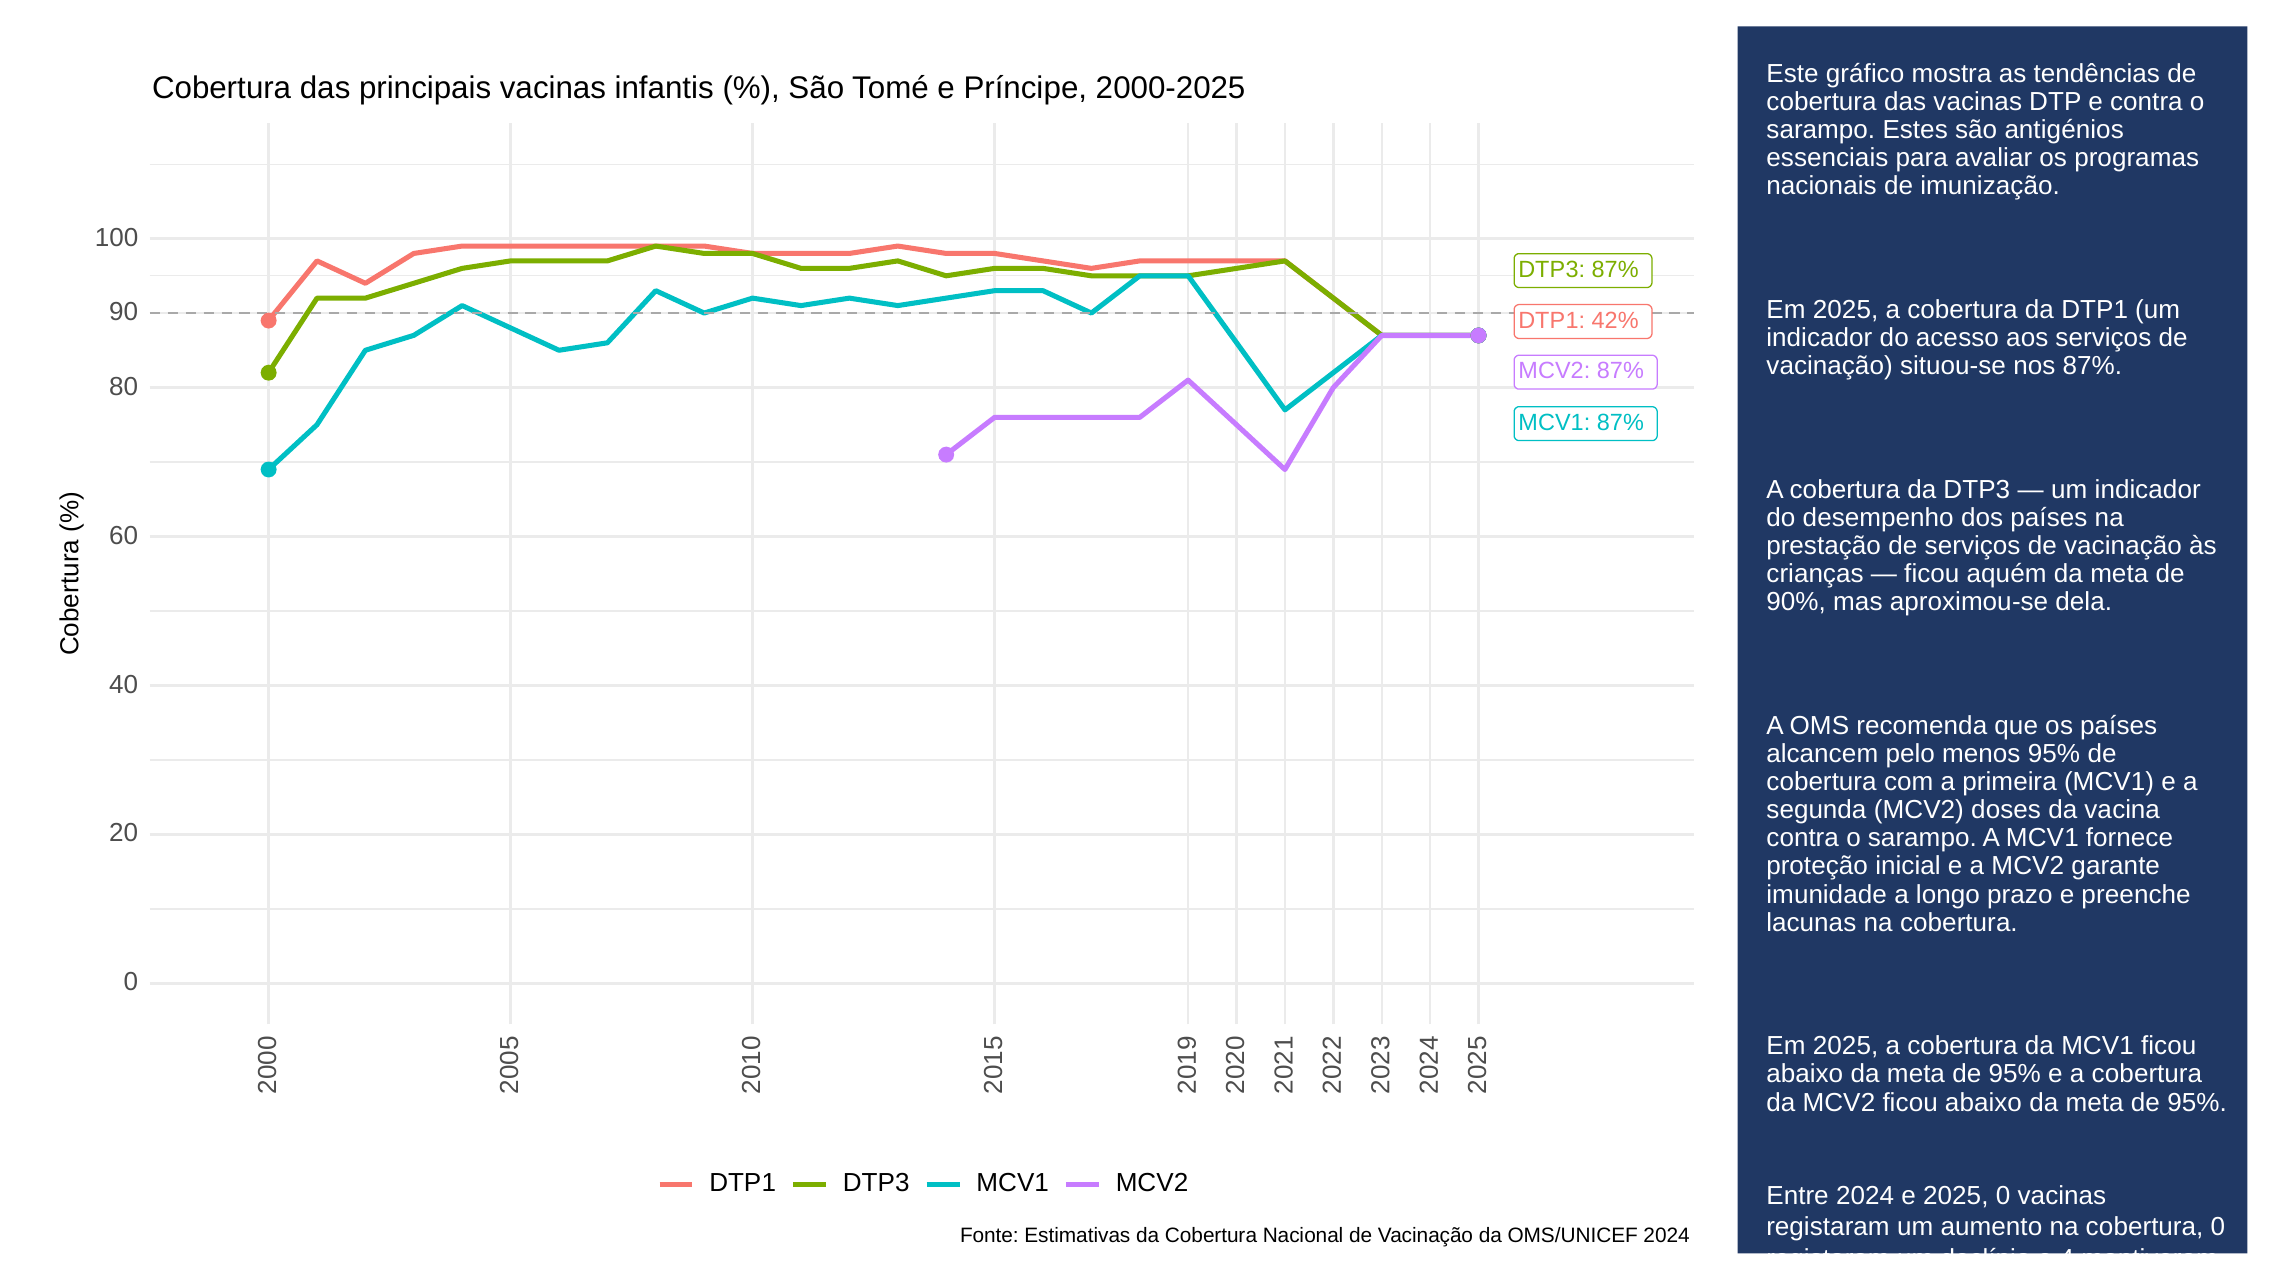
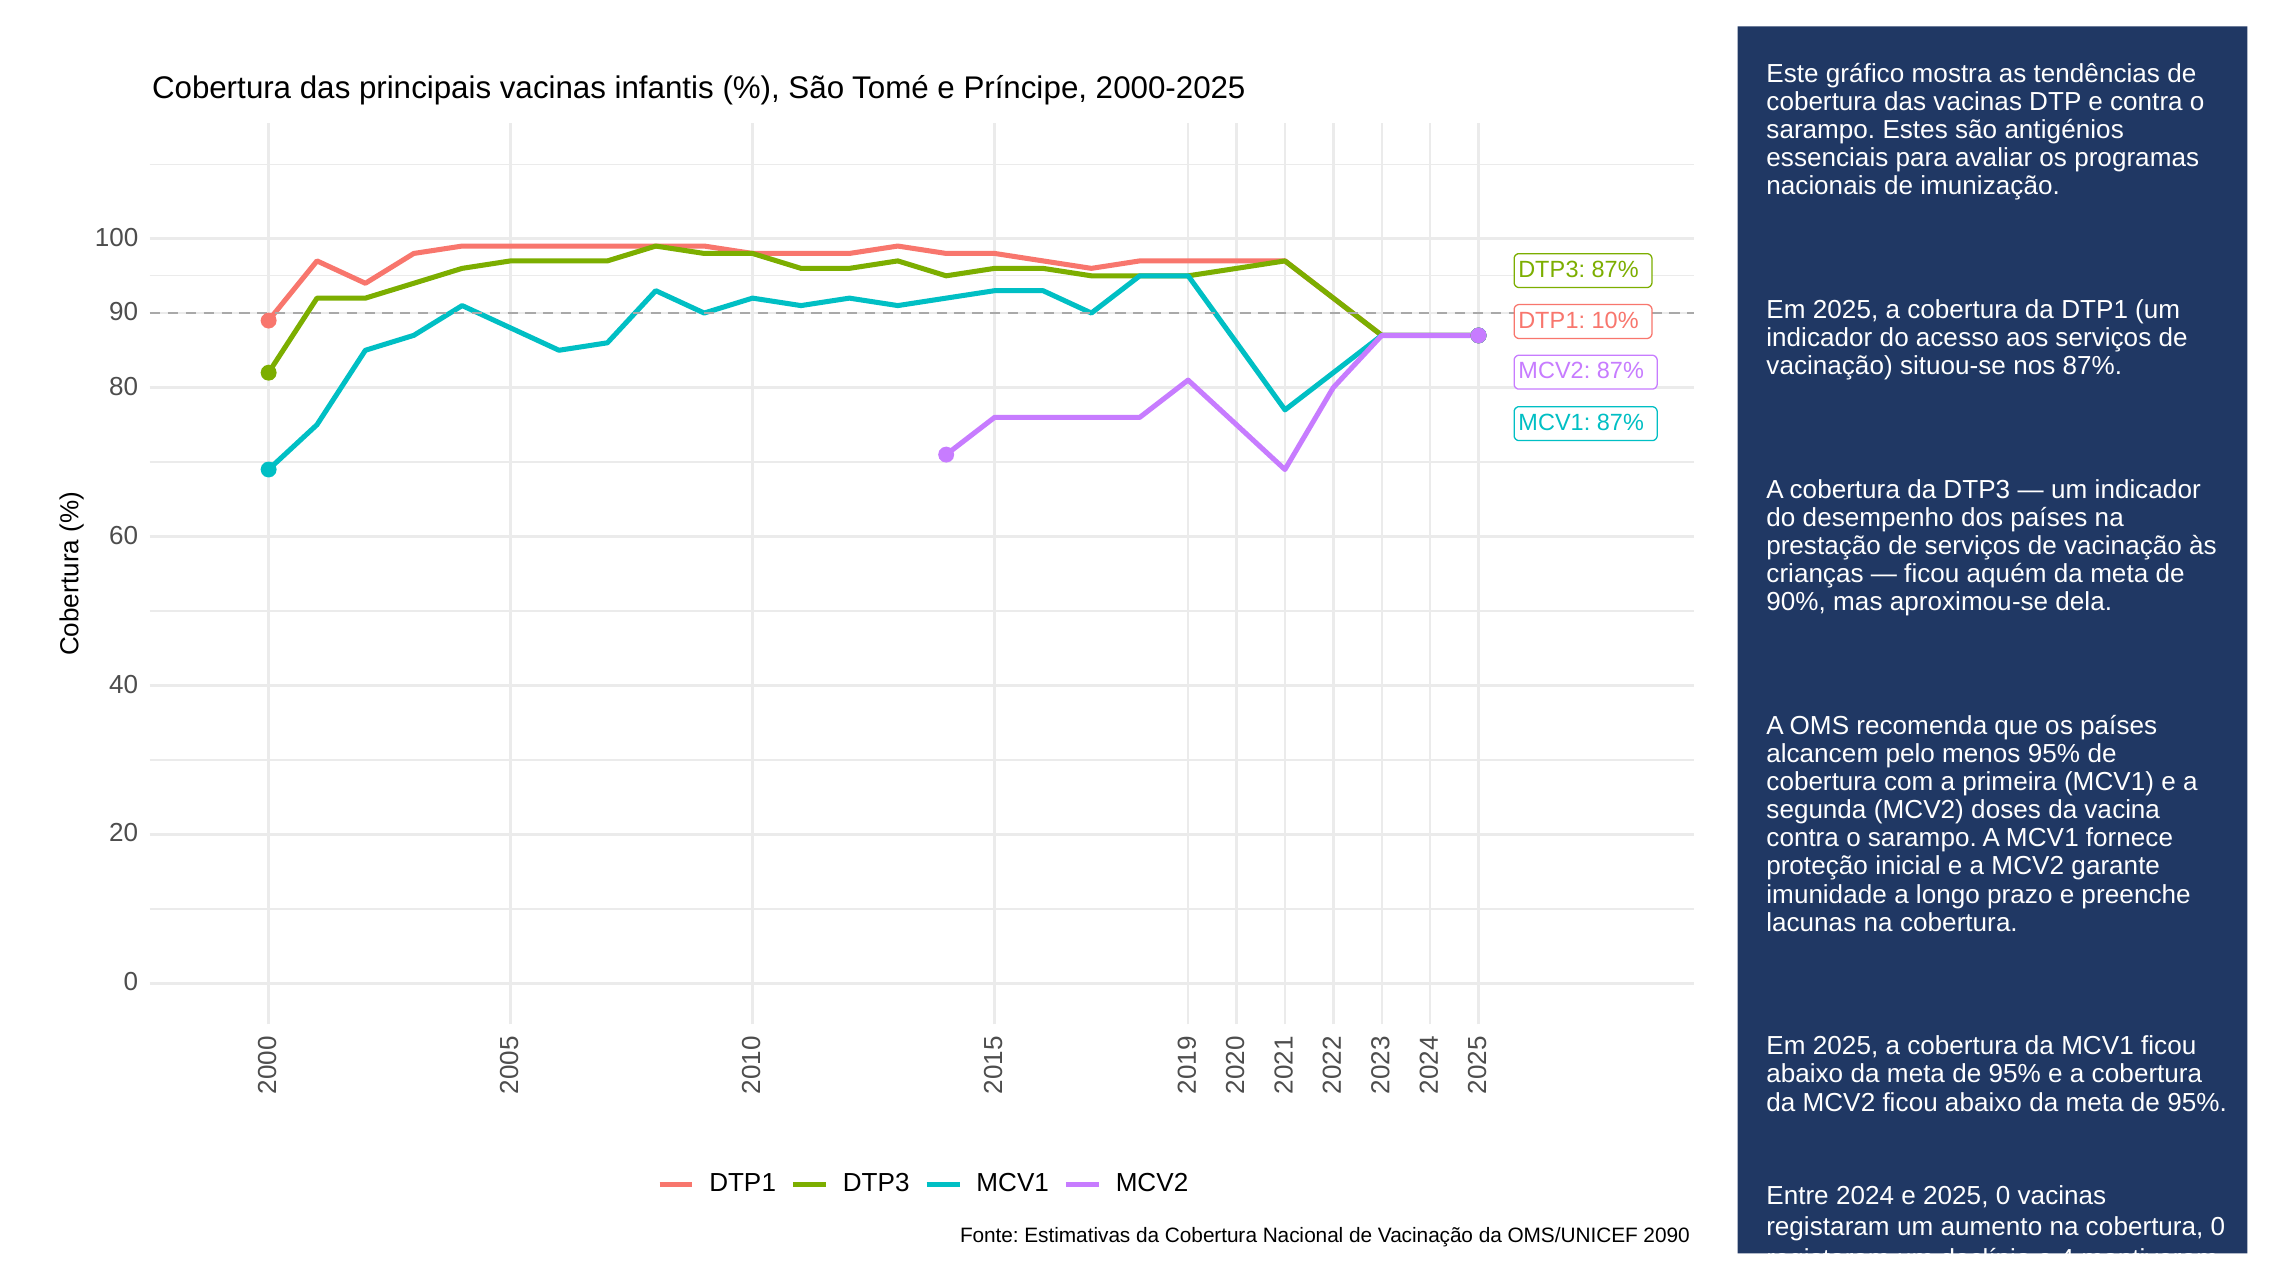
42%: 42% -> 10%
OMS/UNICEF 2024: 2024 -> 2090
